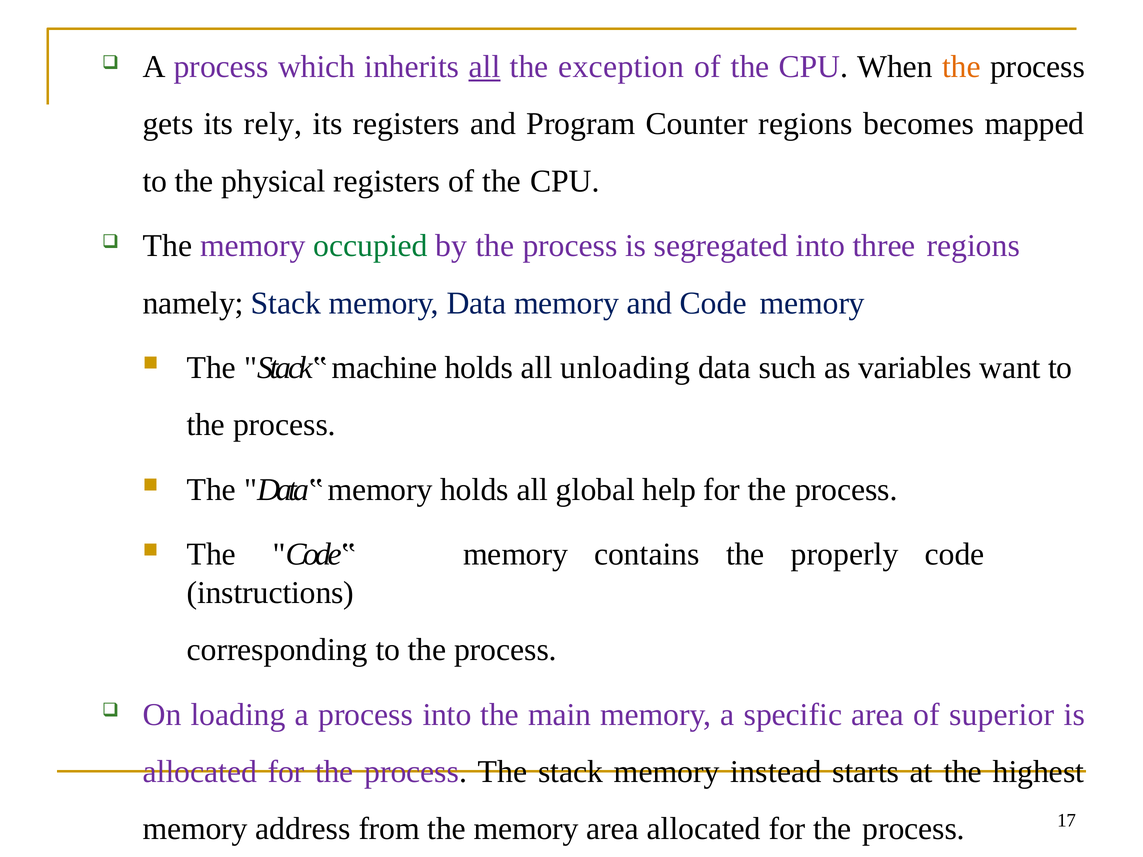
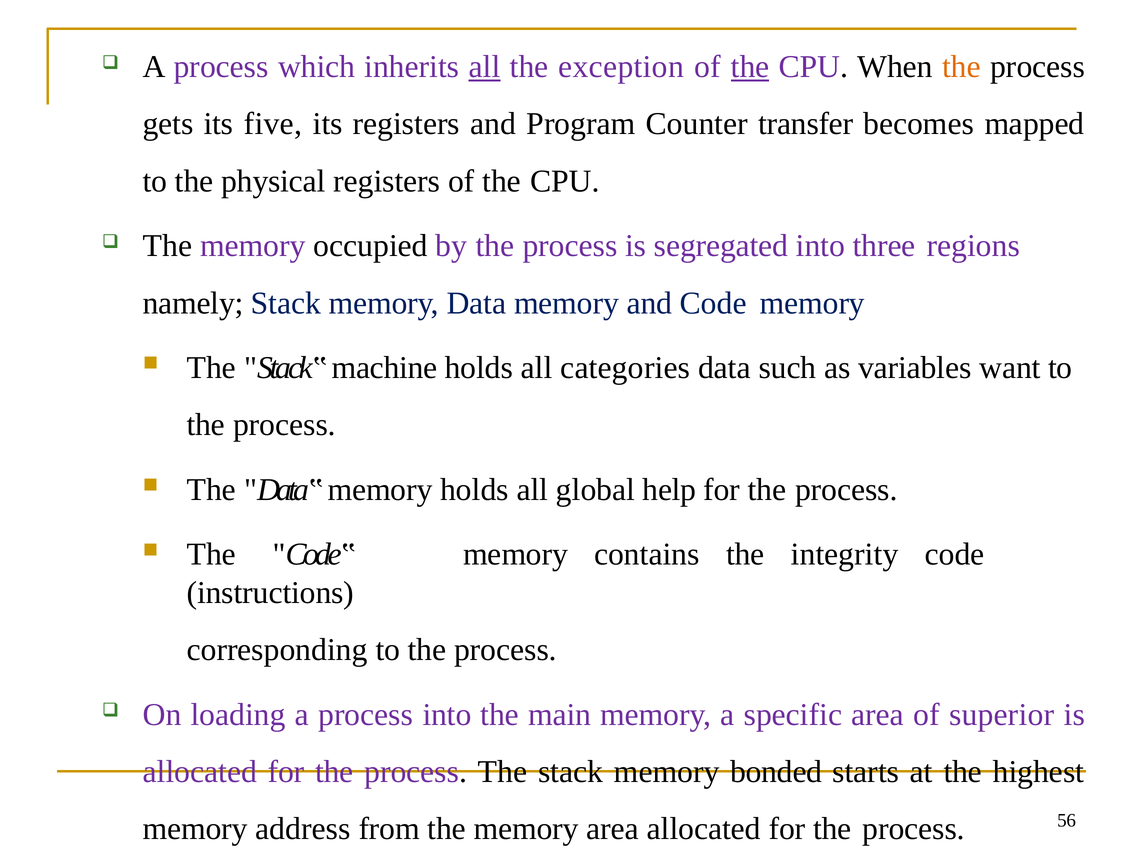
the at (750, 67) underline: none -> present
rely: rely -> five
Counter regions: regions -> transfer
occupied colour: green -> black
unloading: unloading -> categories
properly: properly -> integrity
instead: instead -> bonded
17: 17 -> 56
